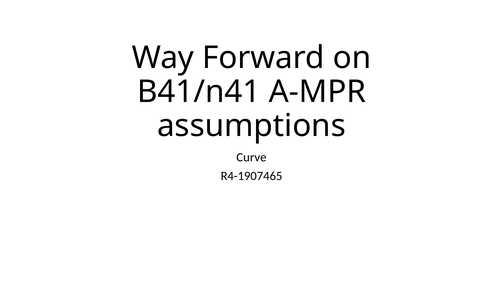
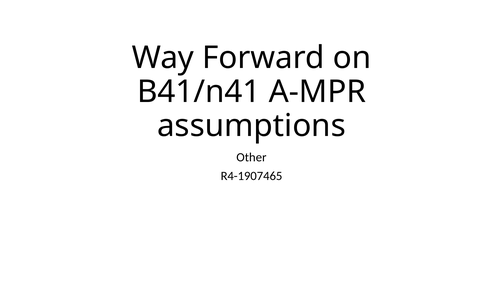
Curve: Curve -> Other
